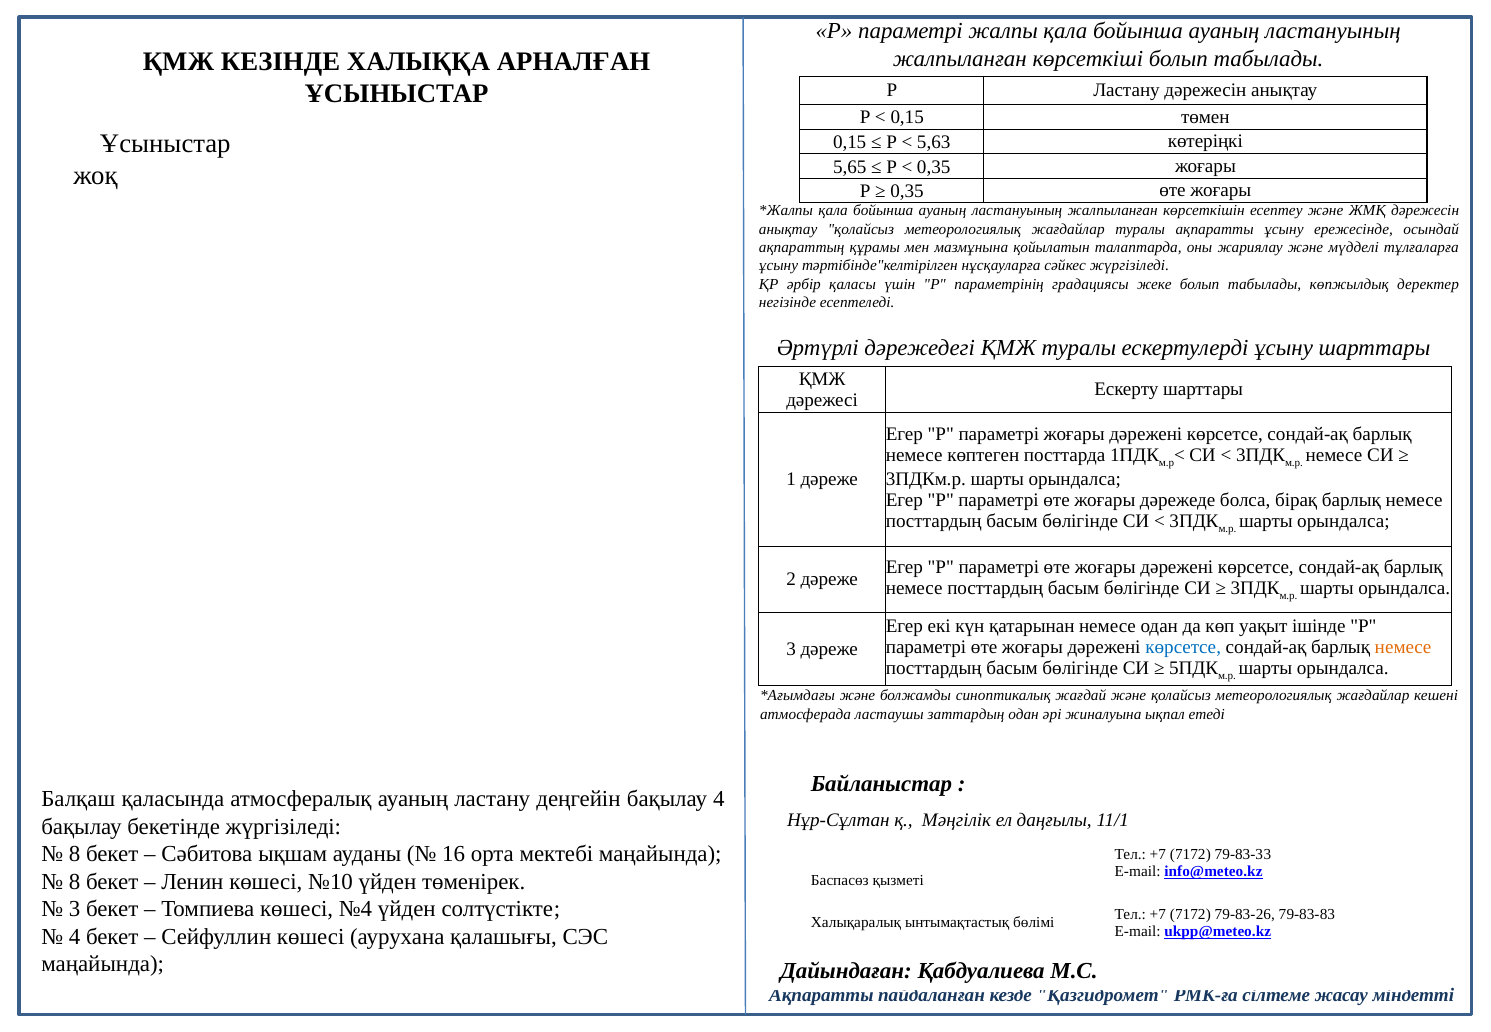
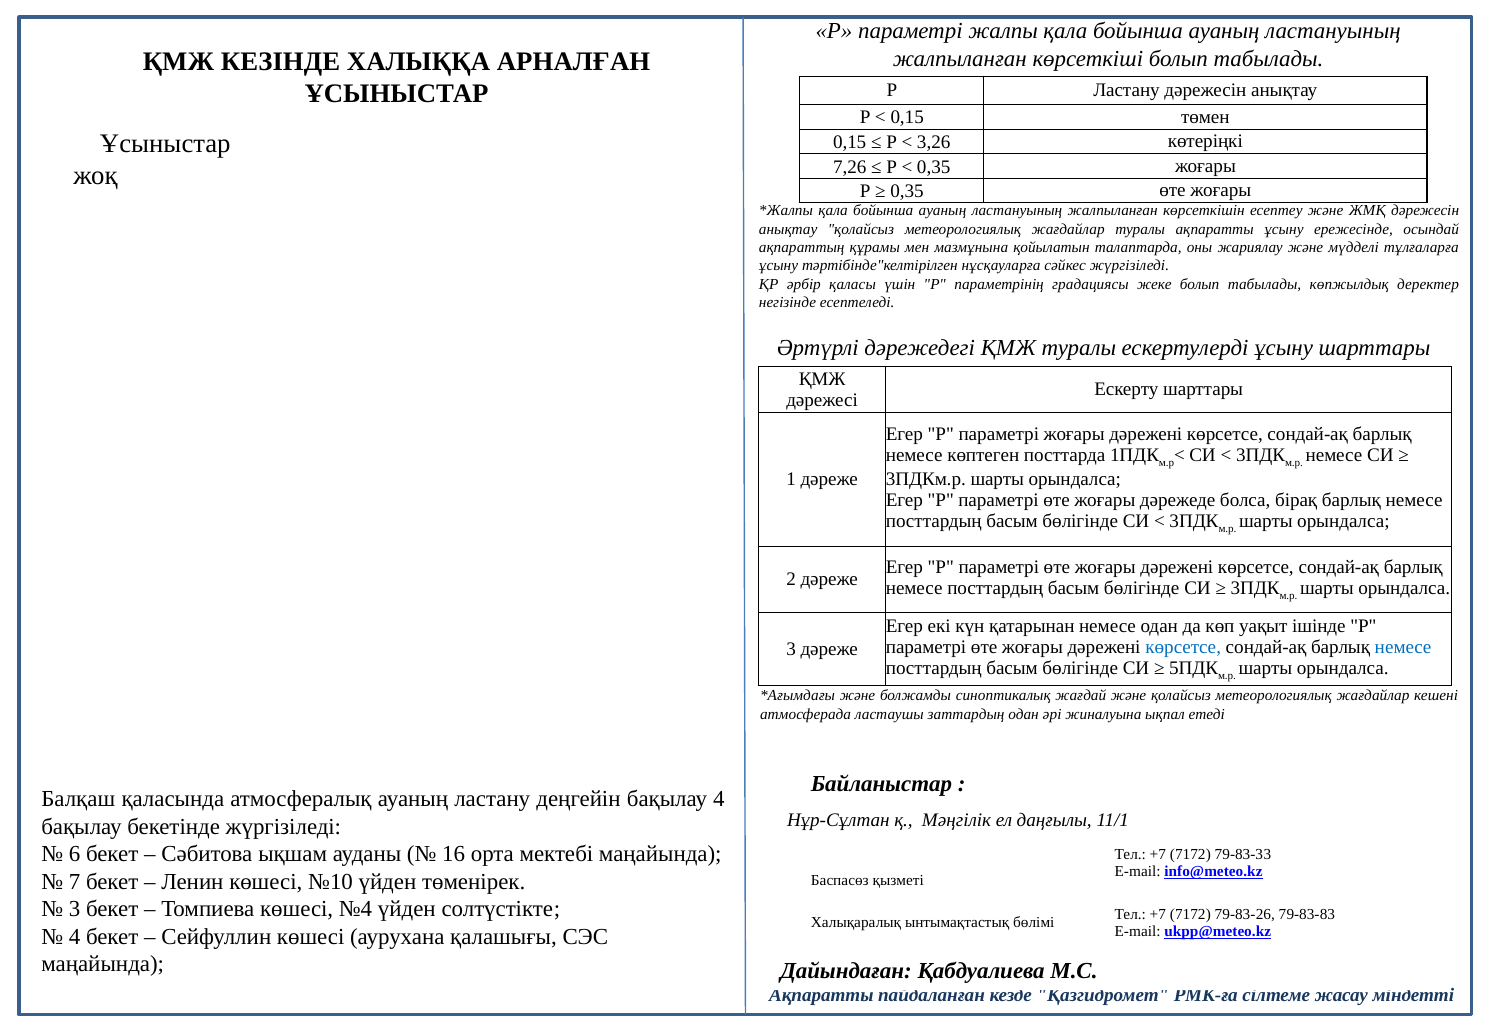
5,63: 5,63 -> 3,26
5,65: 5,65 -> 7,26
немесе at (1403, 648) colour: orange -> blue
8 at (75, 854): 8 -> 6
8 at (75, 882): 8 -> 7
